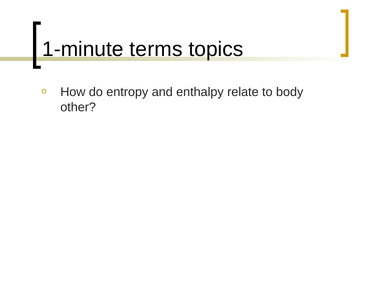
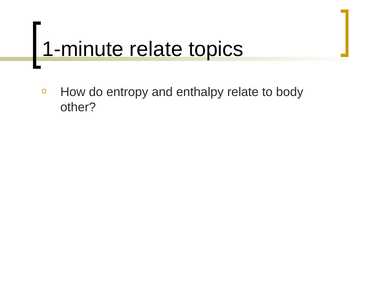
1-minute terms: terms -> relate
